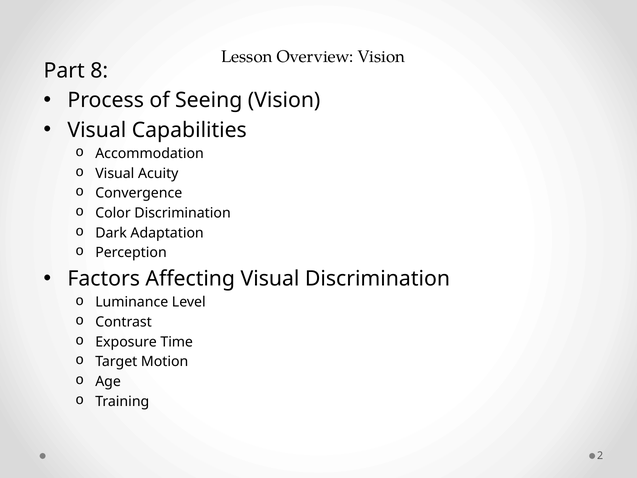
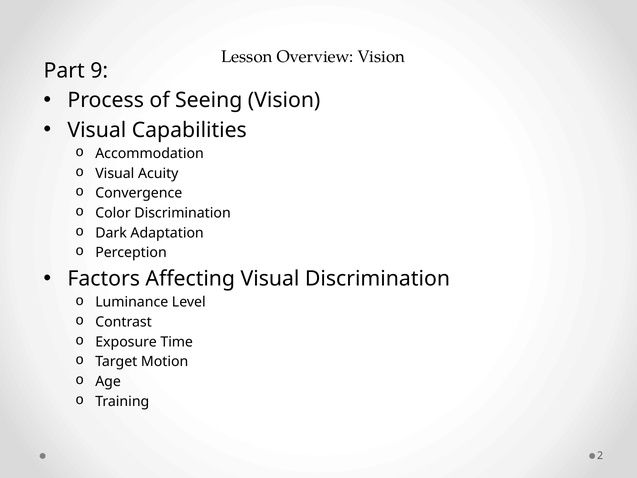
8: 8 -> 9
